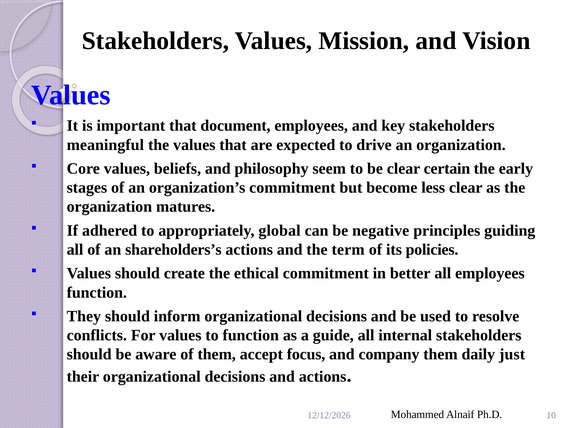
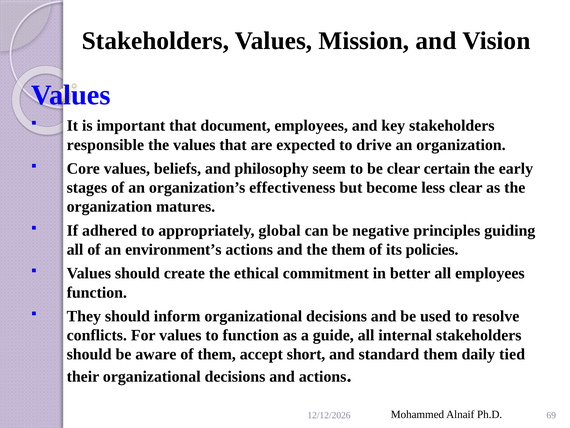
meaningful: meaningful -> responsible
organization’s commitment: commitment -> effectiveness
shareholders’s: shareholders’s -> environment’s
the term: term -> them
focus: focus -> short
company: company -> standard
just: just -> tied
10: 10 -> 69
